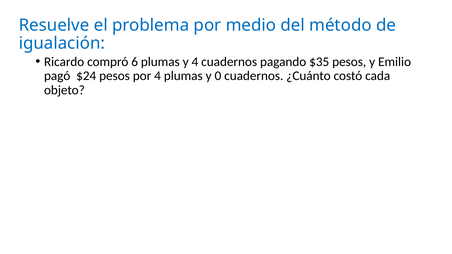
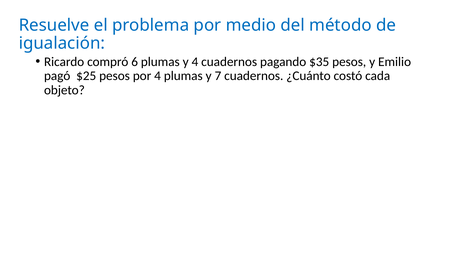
$24: $24 -> $25
0: 0 -> 7
